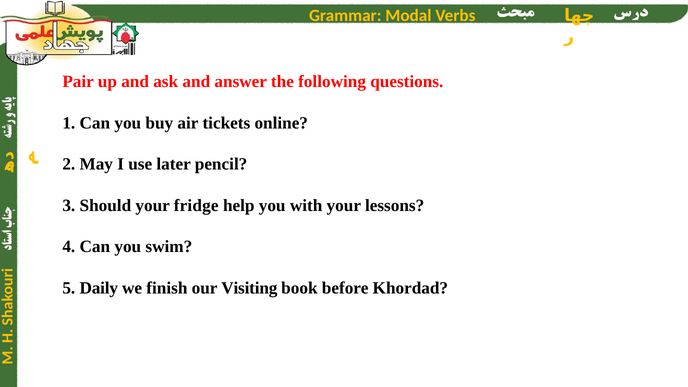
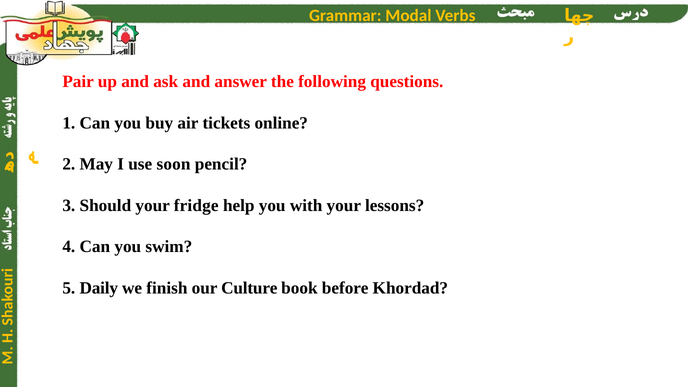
later: later -> soon
Visiting: Visiting -> Culture
